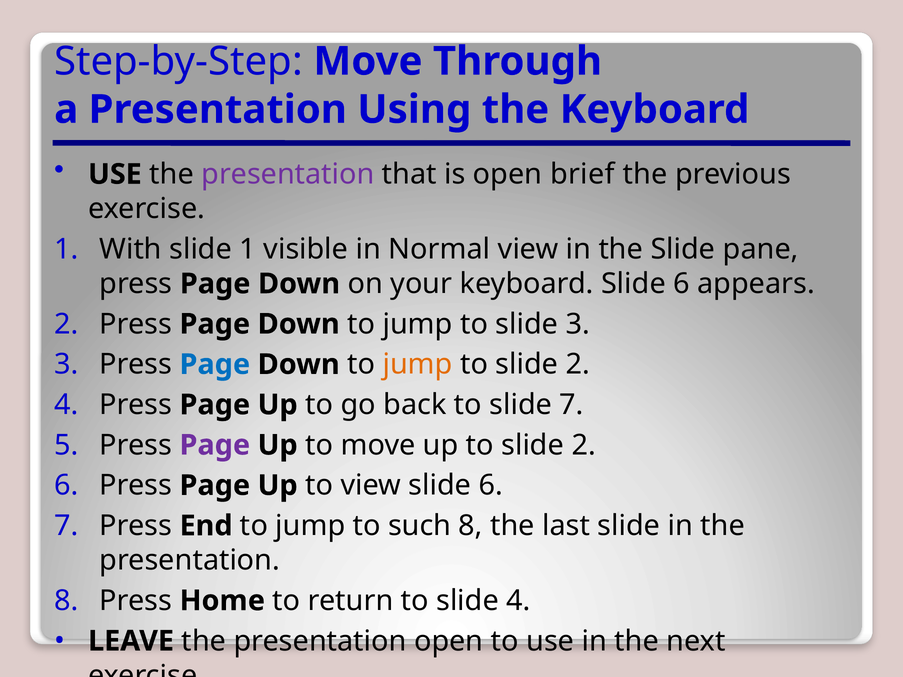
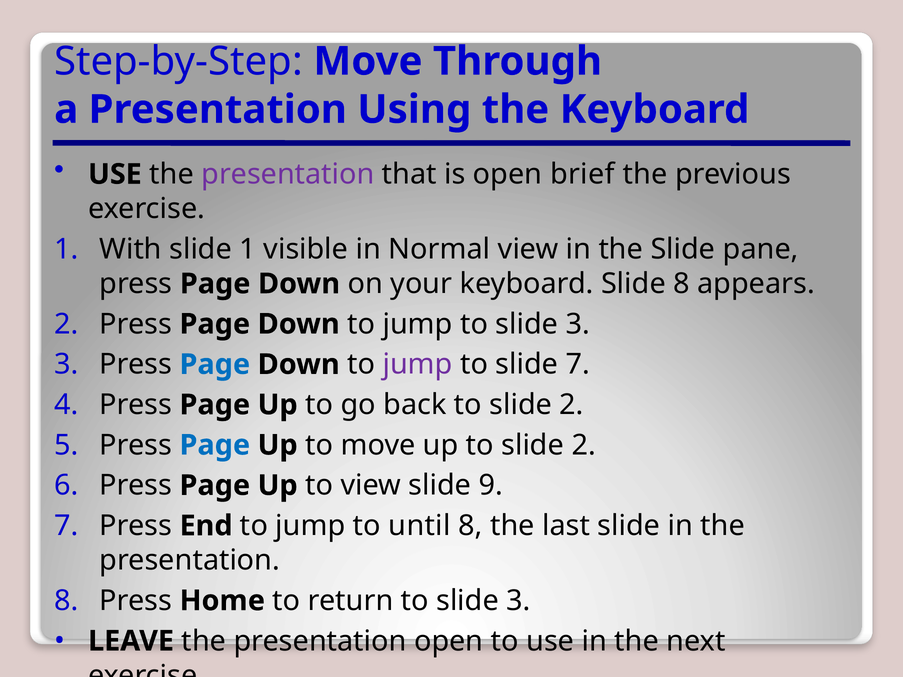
keyboard Slide 6: 6 -> 8
jump at (418, 365) colour: orange -> purple
2 at (578, 365): 2 -> 7
back to slide 7: 7 -> 2
Page at (215, 445) colour: purple -> blue
view slide 6: 6 -> 9
such: such -> until
return to slide 4: 4 -> 3
